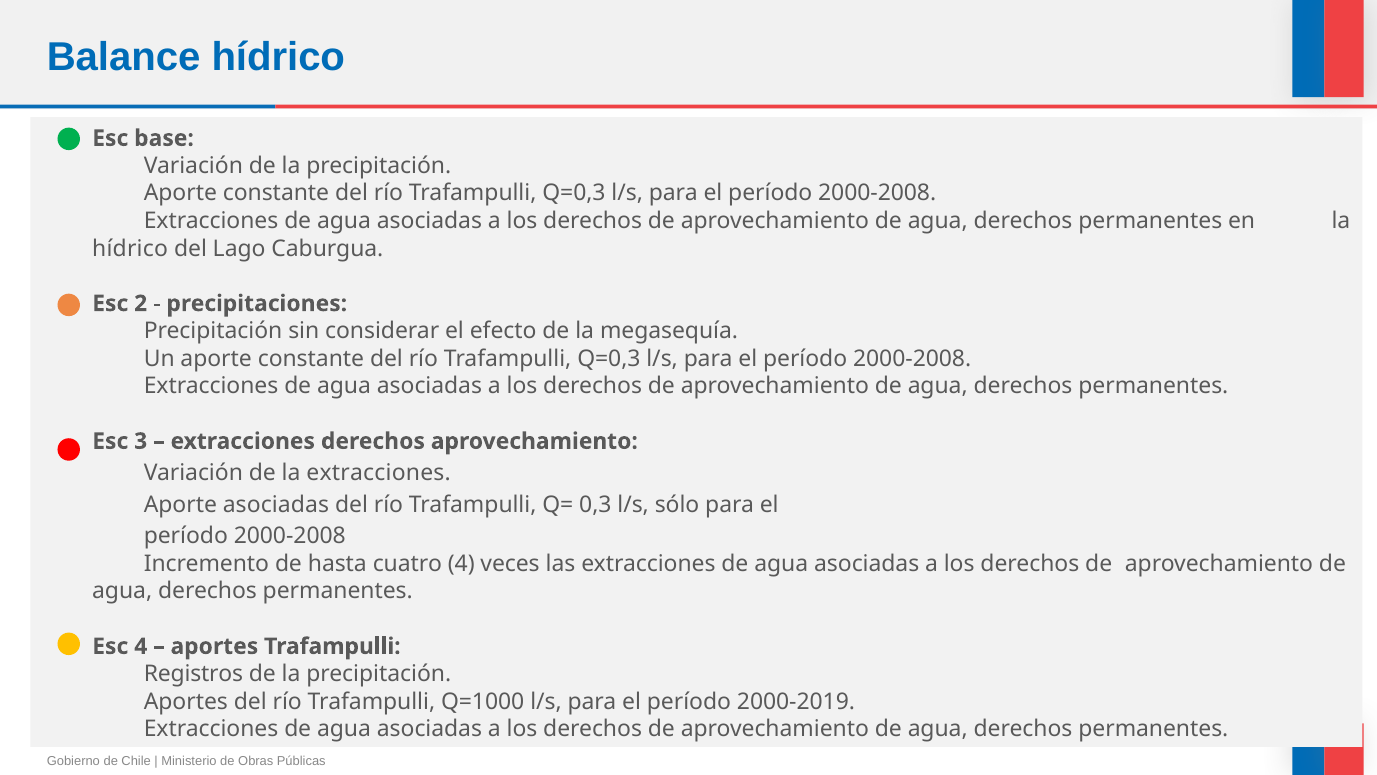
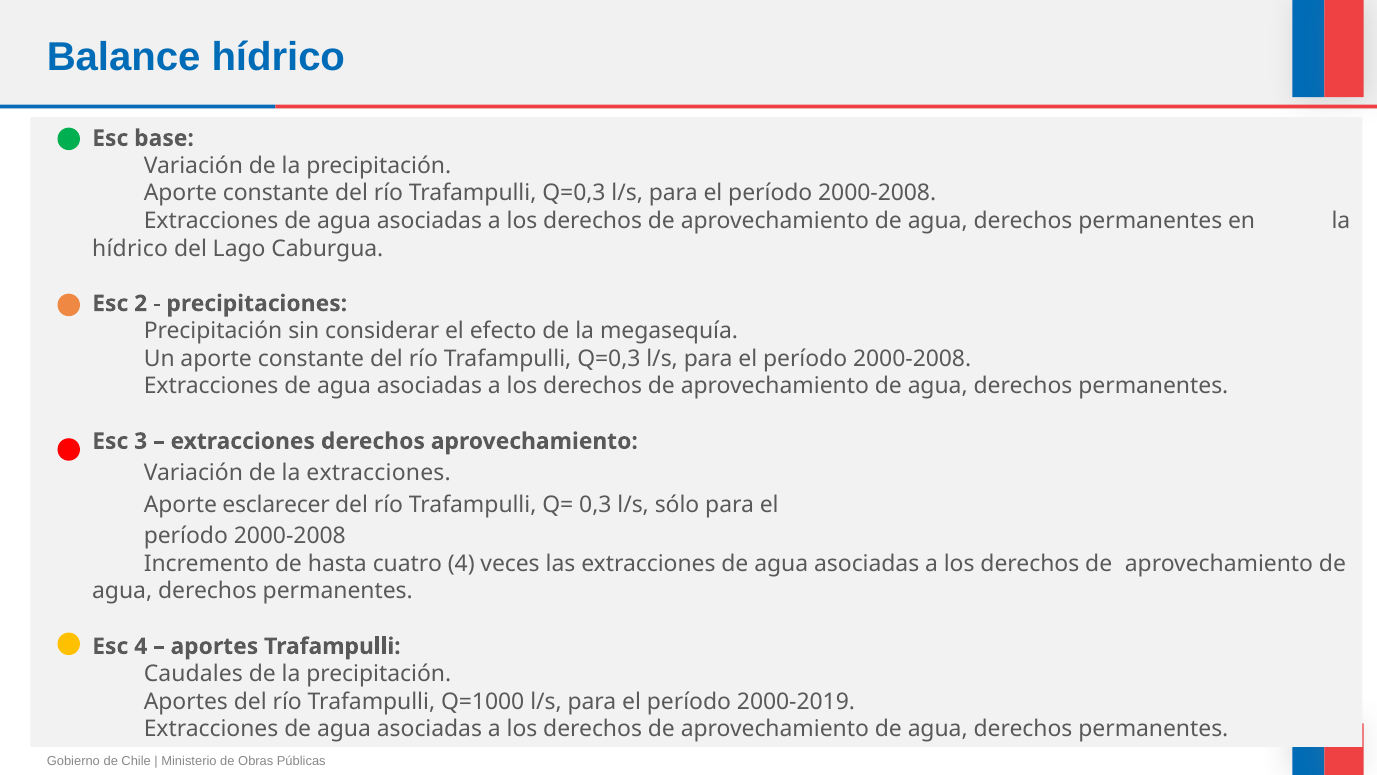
Aporte asociadas: asociadas -> esclarecer
Registros: Registros -> Caudales
